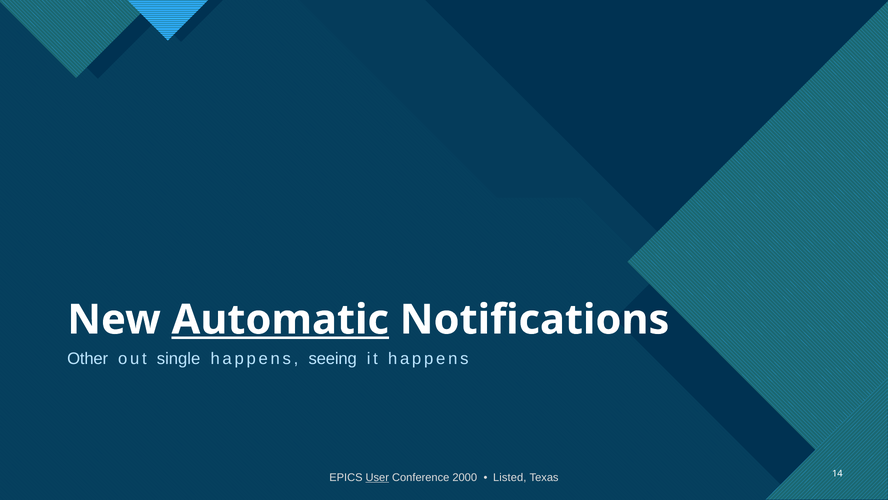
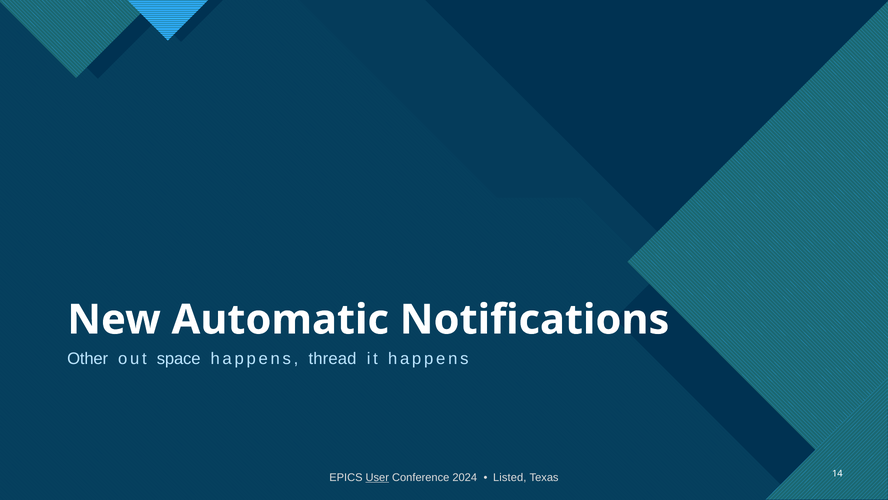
Automatic underline: present -> none
single: single -> space
seeing: seeing -> thread
2000: 2000 -> 2024
